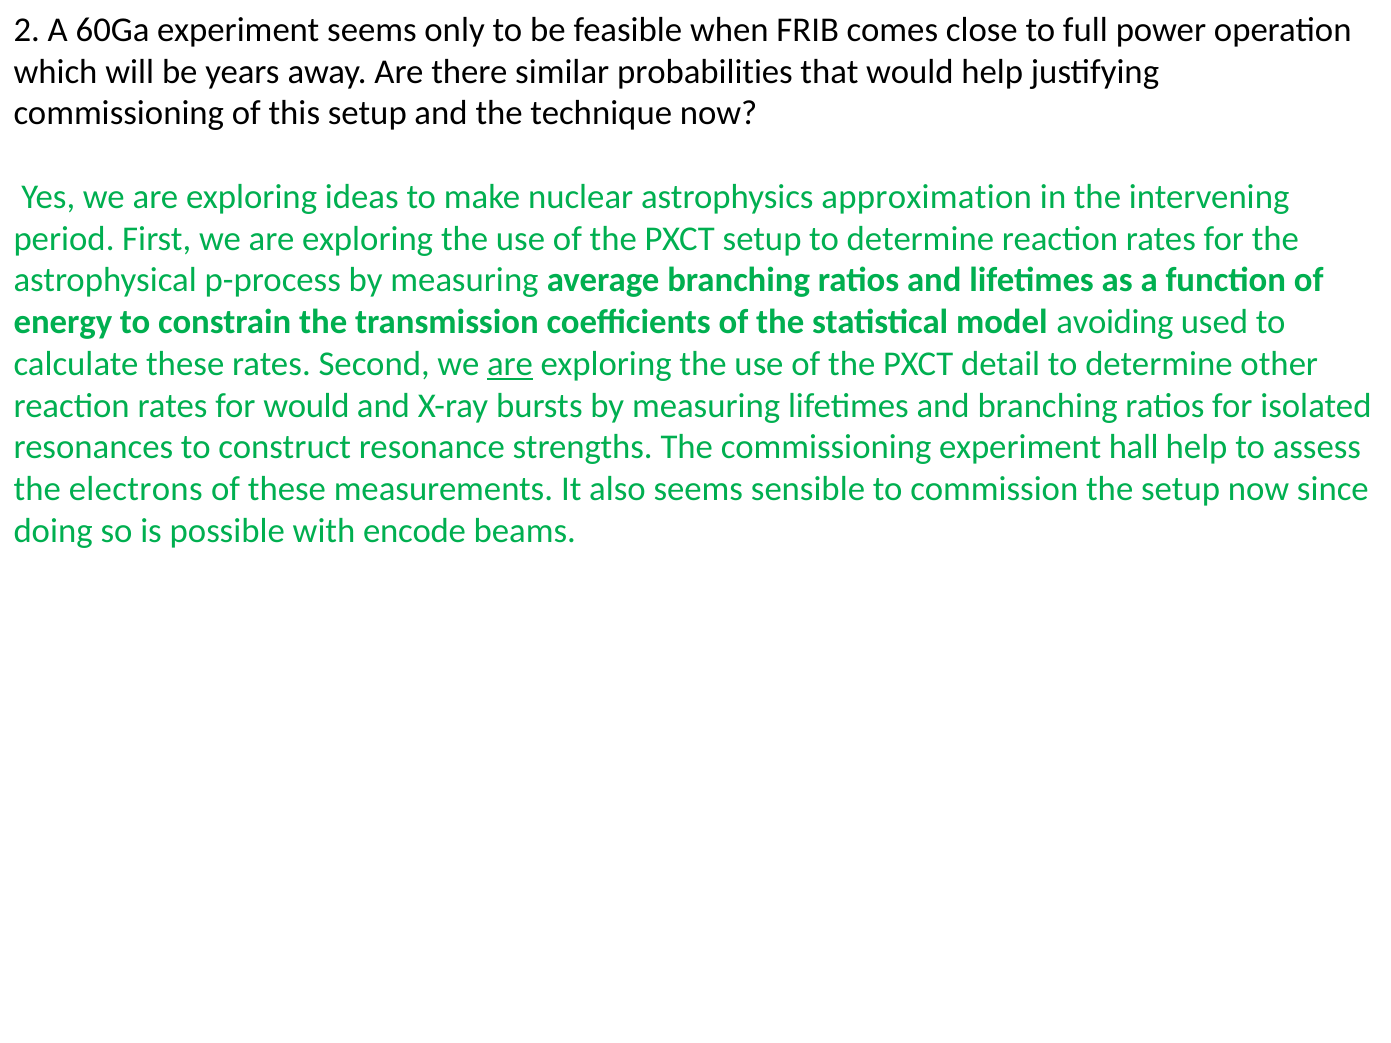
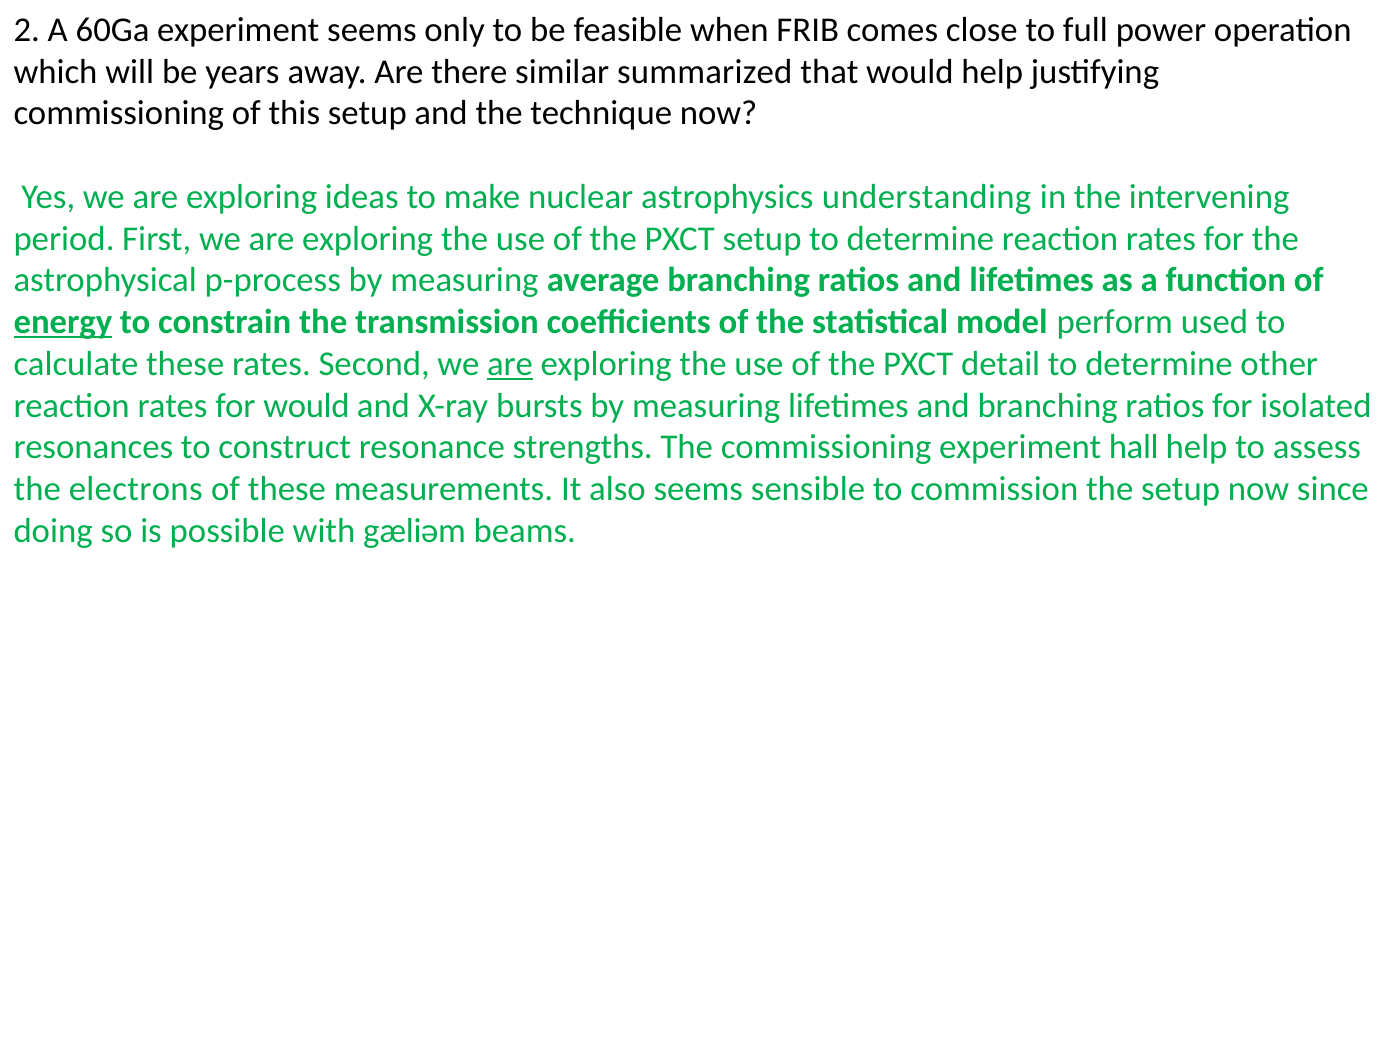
probabilities: probabilities -> summarized
approximation: approximation -> understanding
energy underline: none -> present
avoiding: avoiding -> perform
encode: encode -> gæliəm
